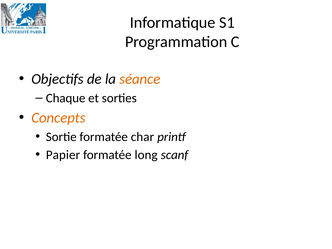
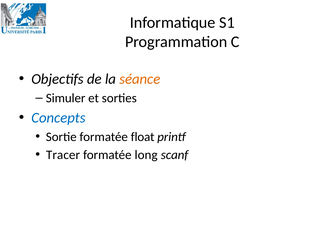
Chaque: Chaque -> Simuler
Concepts colour: orange -> blue
char: char -> float
Papier: Papier -> Tracer
